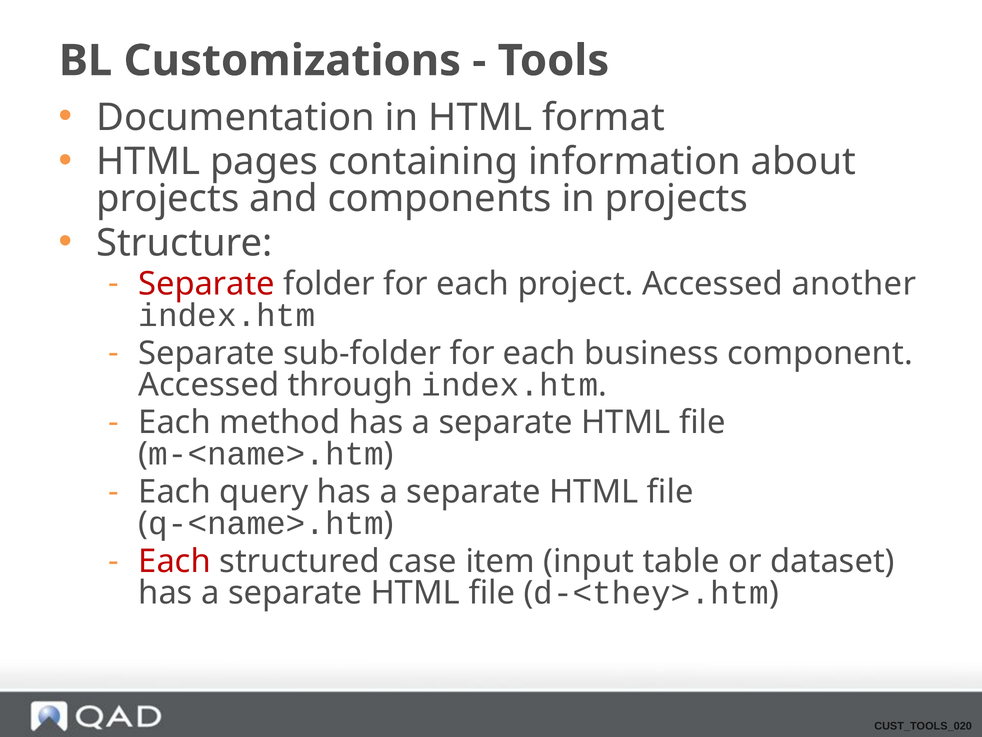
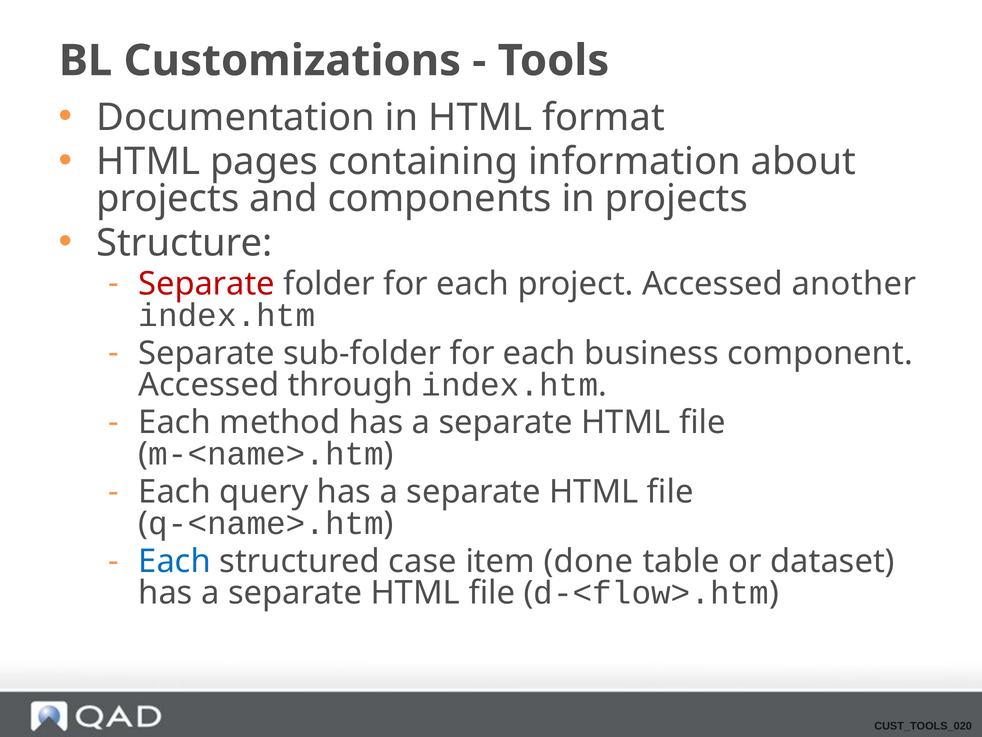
Each at (175, 561) colour: red -> blue
input: input -> done
d-<they>.htm: d-<they>.htm -> d-<flow>.htm
